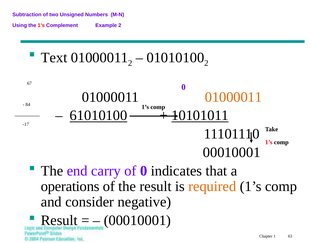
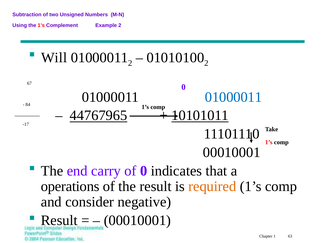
Text: Text -> Will
01000011 at (233, 97) colour: orange -> blue
61010100: 61010100 -> 44767965
